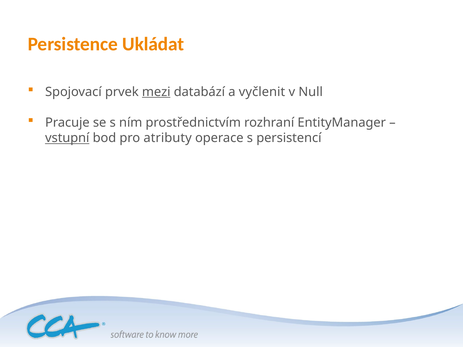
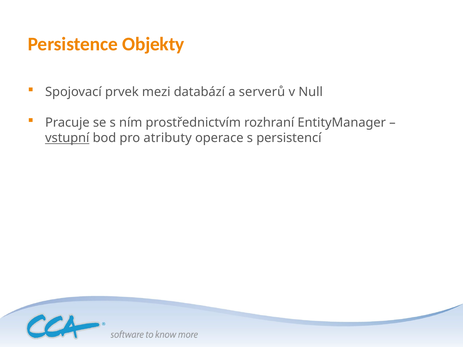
Ukládat: Ukládat -> Objekty
mezi underline: present -> none
vyčlenit: vyčlenit -> serverů
